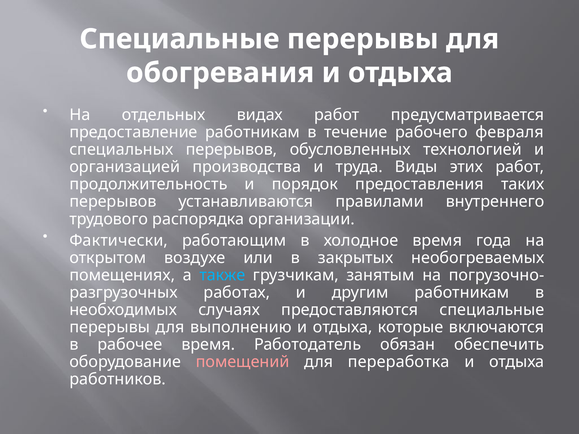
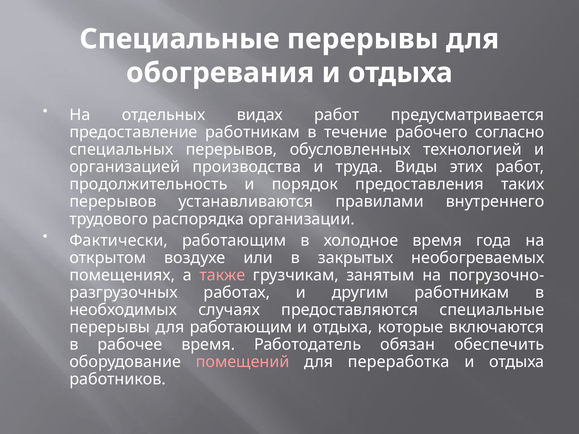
февраля: февраля -> согласно
также colour: light blue -> pink
для выполнению: выполнению -> работающим
